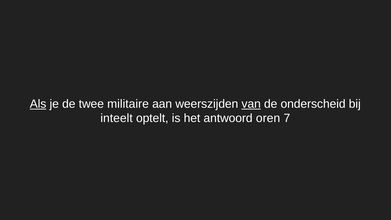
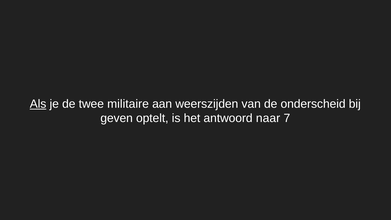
van underline: present -> none
inteelt: inteelt -> geven
oren: oren -> naar
